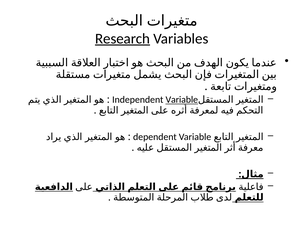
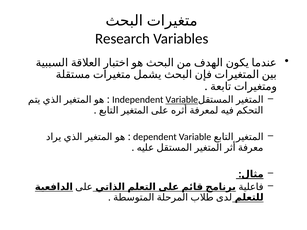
Research underline: present -> none
